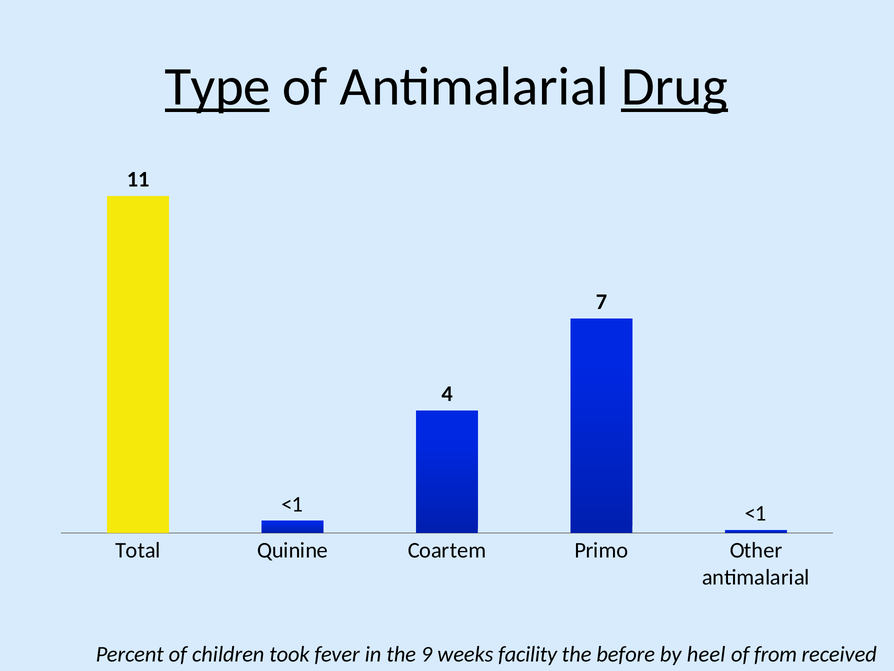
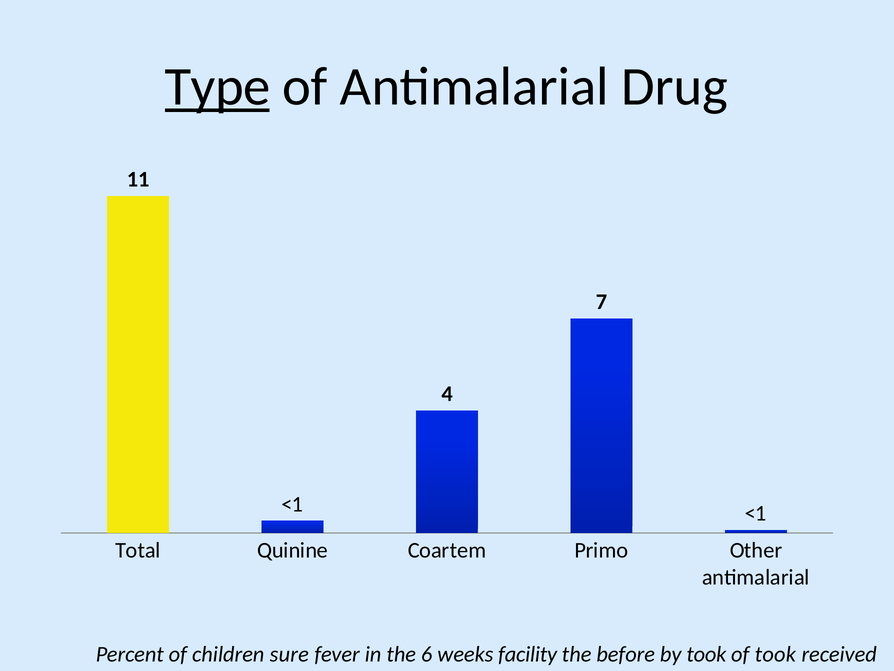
Drug underline: present -> none
took: took -> sure
9: 9 -> 6
by heel: heel -> took
of from: from -> took
